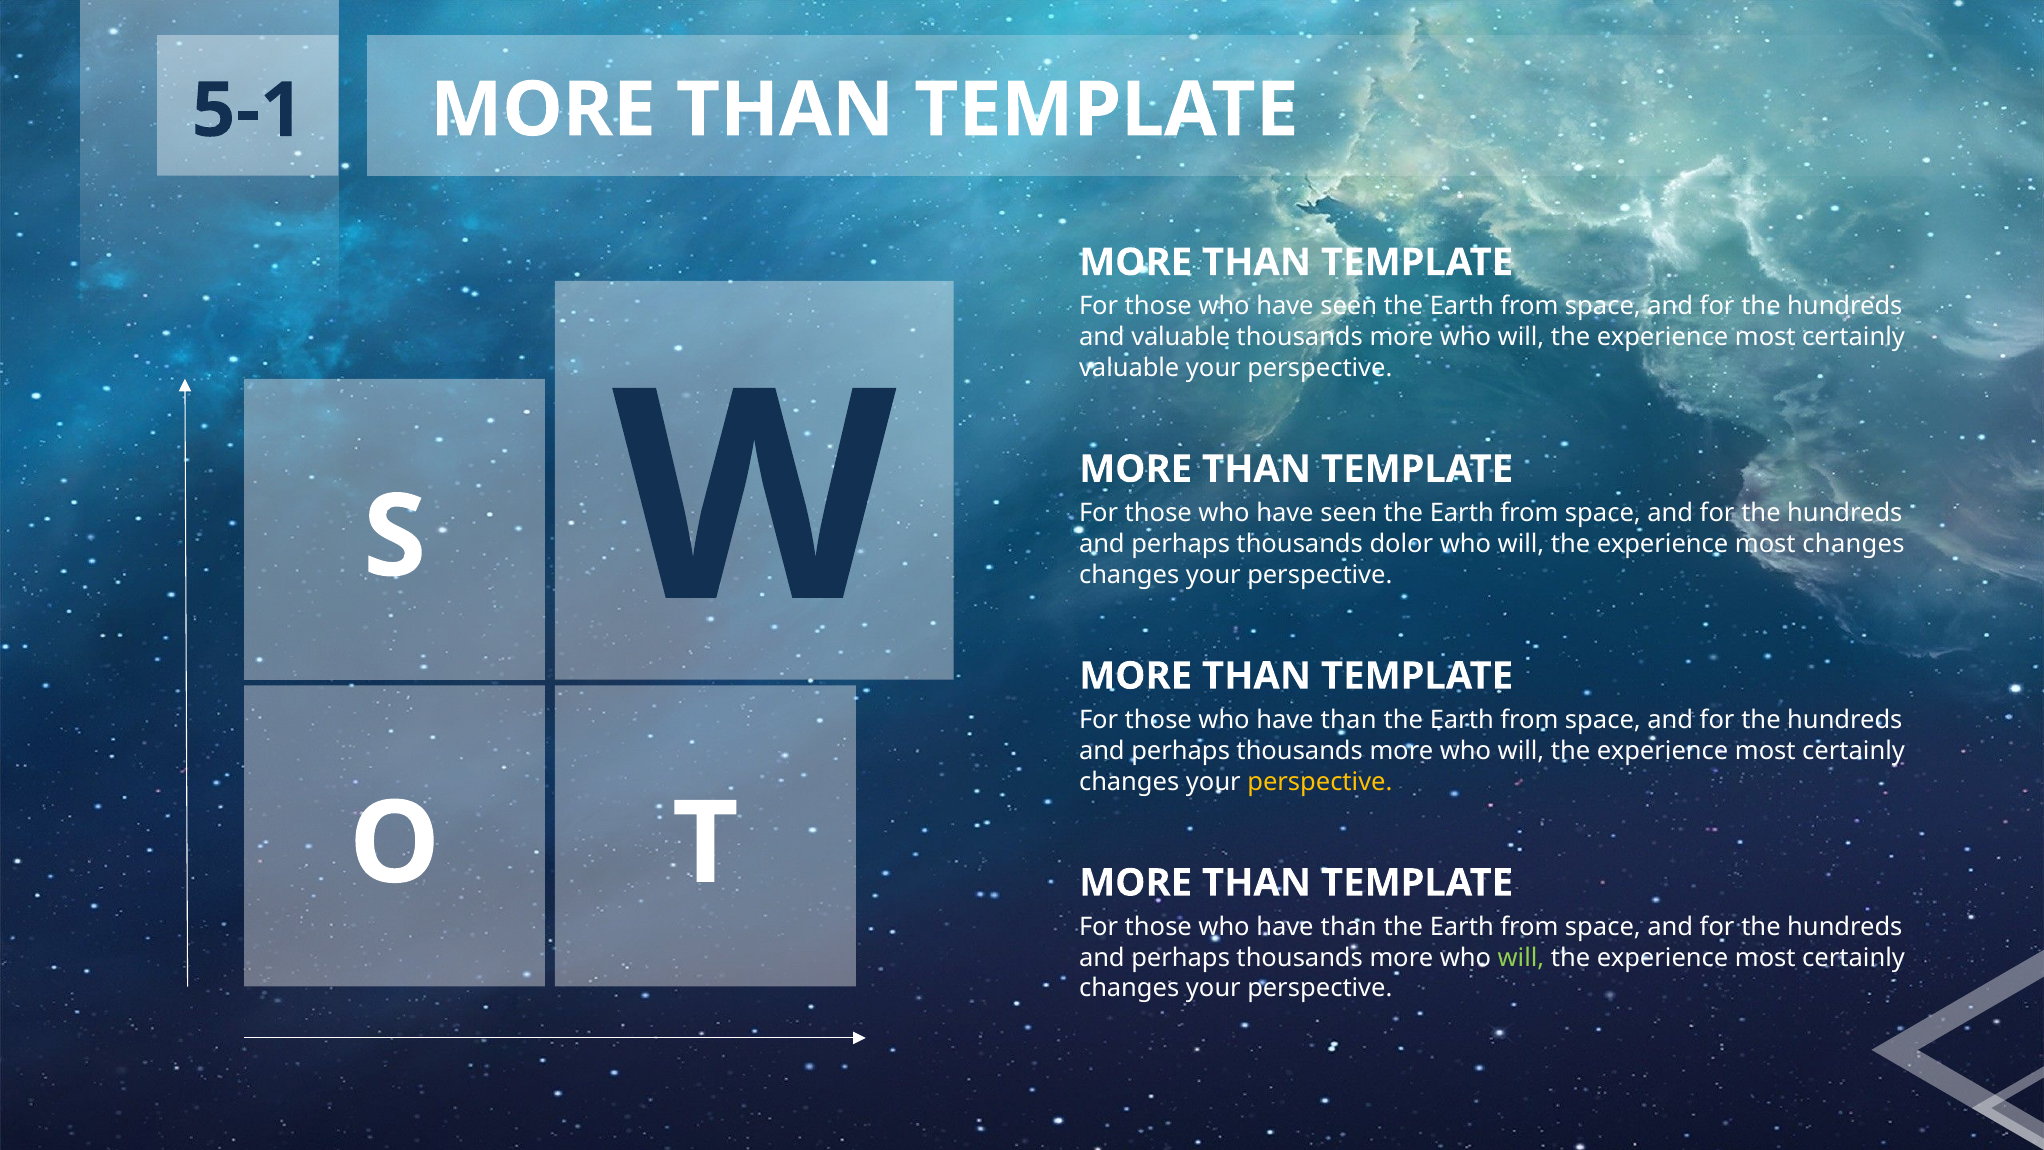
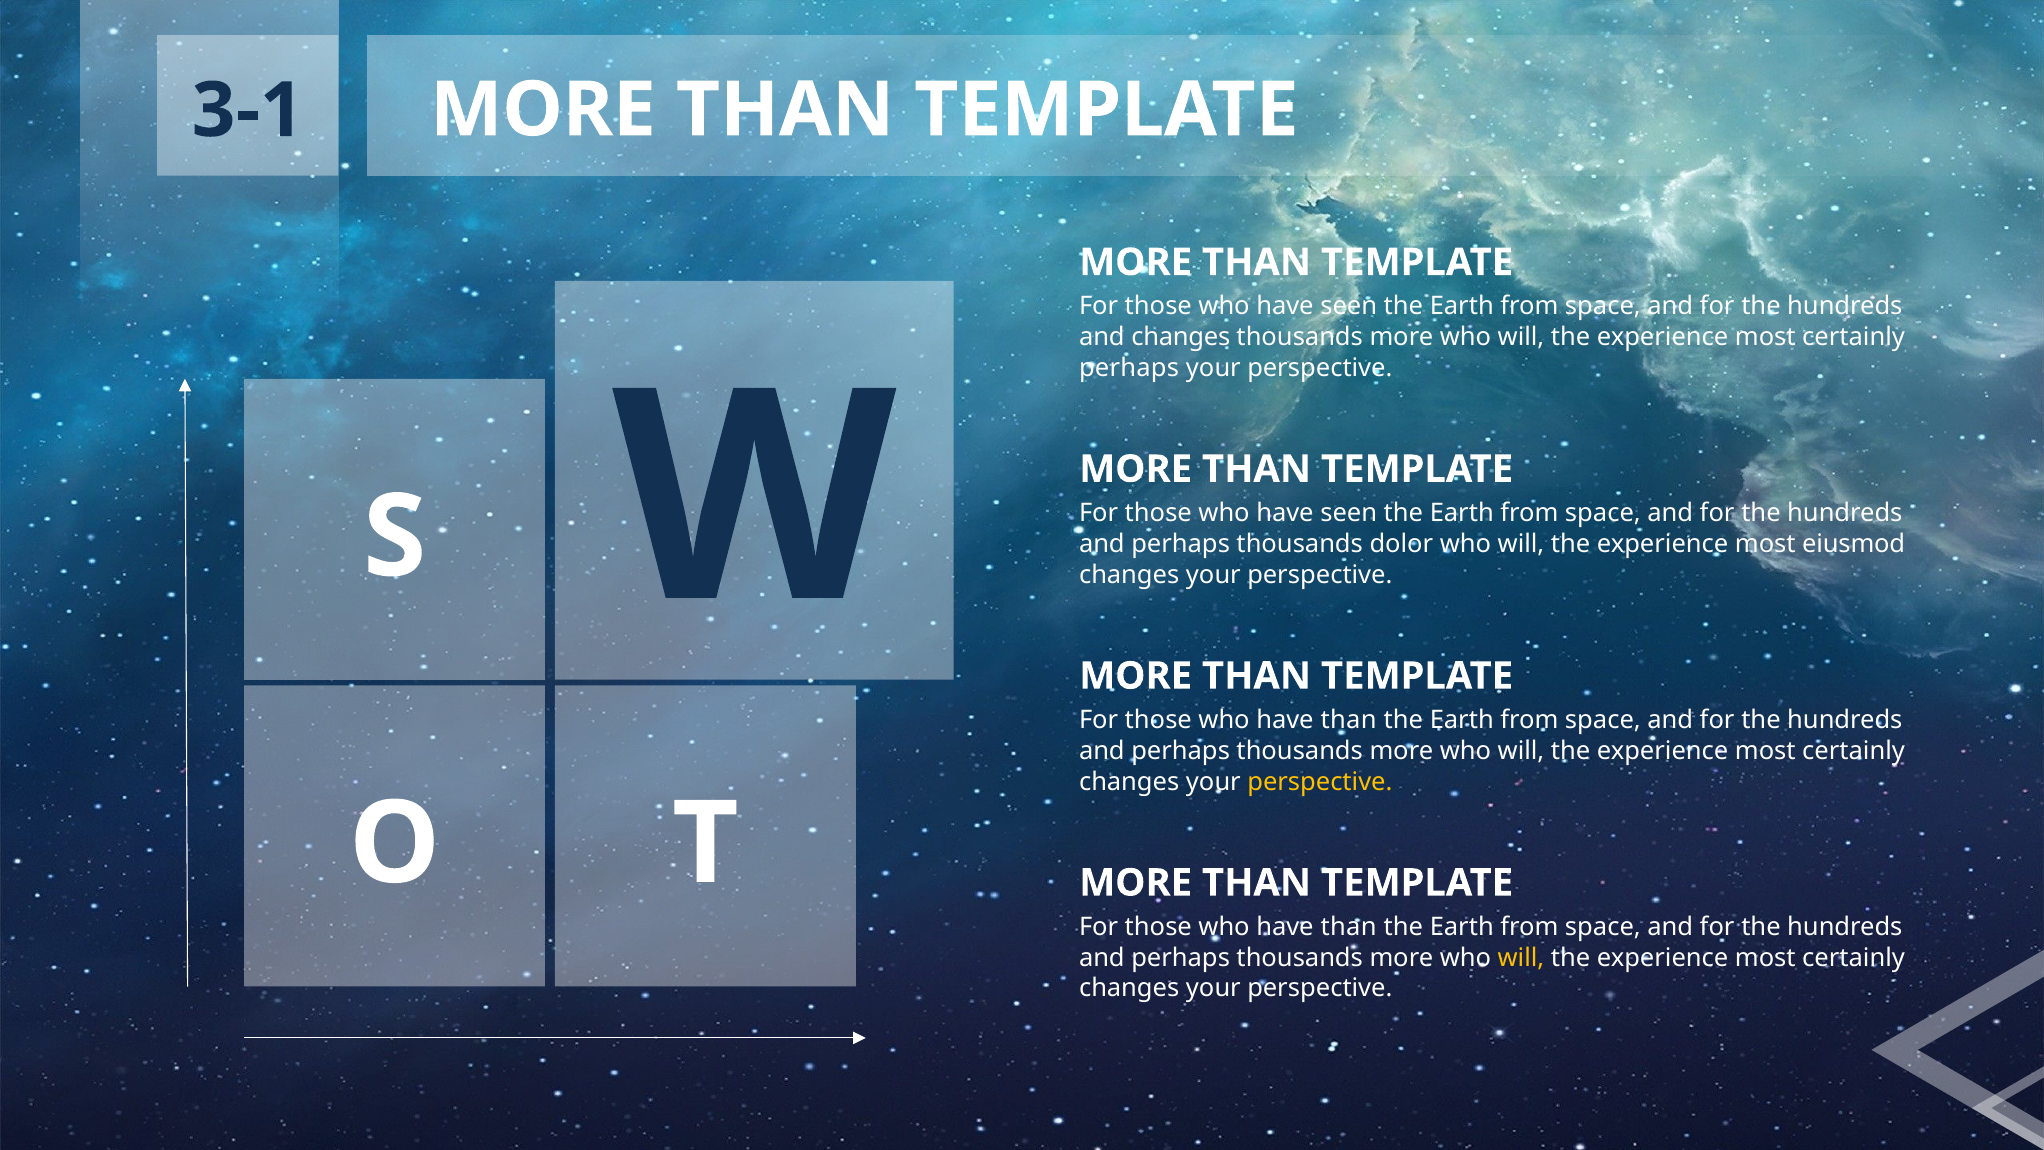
5-1: 5-1 -> 3-1
and valuable: valuable -> changes
valuable at (1129, 368): valuable -> perhaps
most changes: changes -> eiusmod
will at (1521, 958) colour: light green -> yellow
